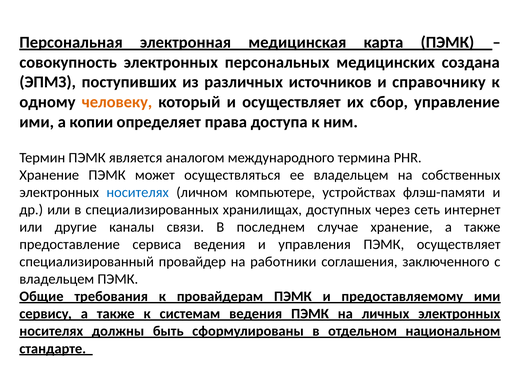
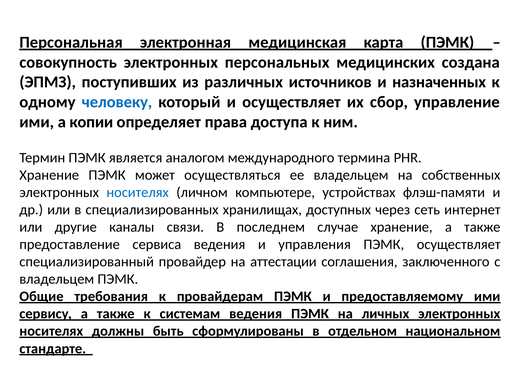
справочнику: справочнику -> назначенных
человеку colour: orange -> blue
работники: работники -> аттестации
